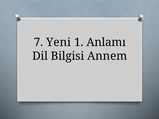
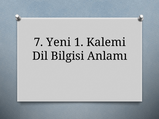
Anlamı: Anlamı -> Kalemi
Annem: Annem -> Anlamı
